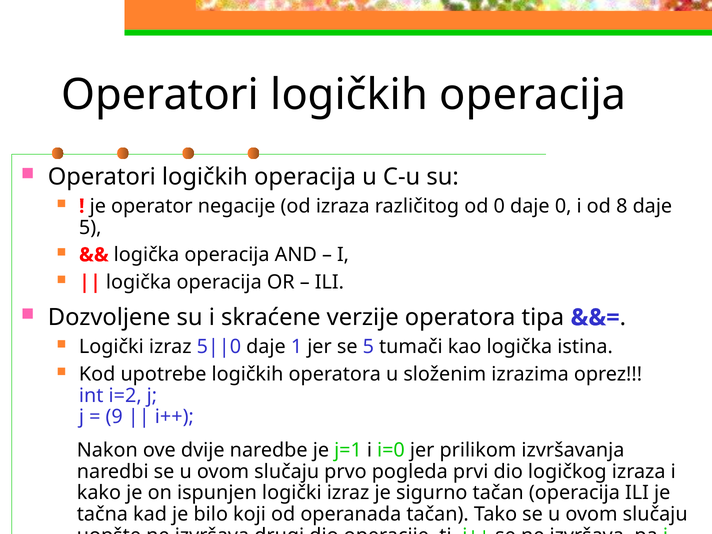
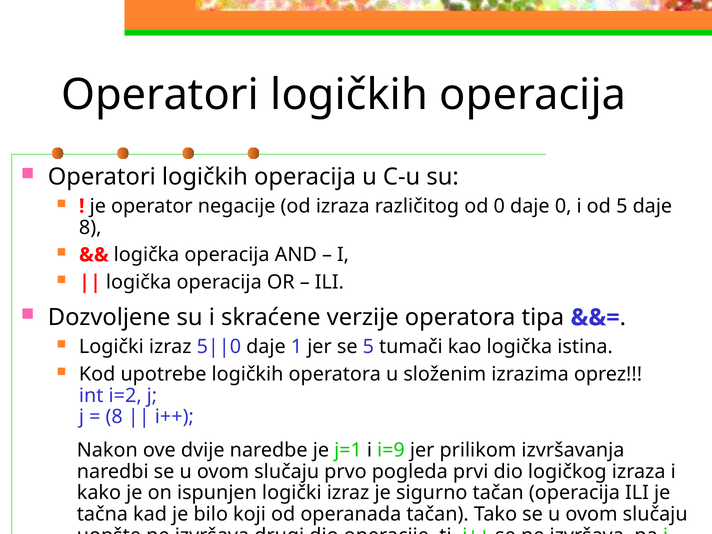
od 8: 8 -> 5
5 at (90, 228): 5 -> 8
9 at (114, 417): 9 -> 8
i=0: i=0 -> i=9
